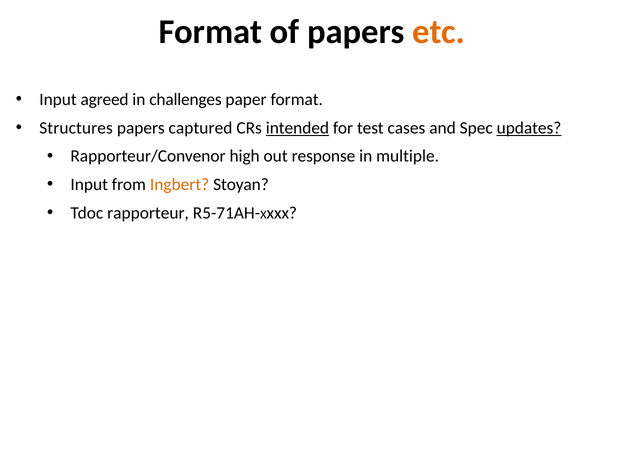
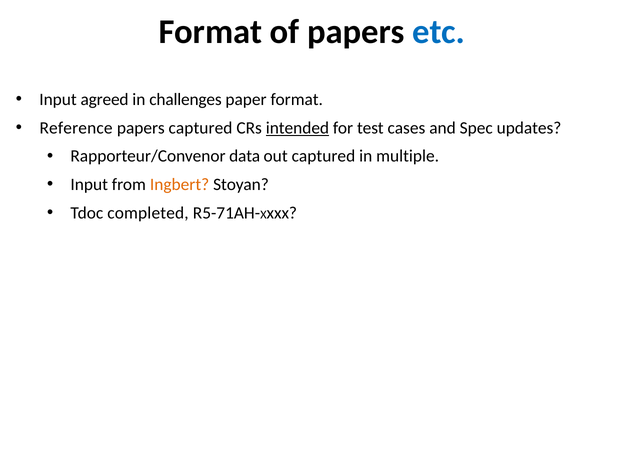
etc colour: orange -> blue
Structures: Structures -> Reference
updates underline: present -> none
high: high -> data
out response: response -> captured
rapporteur: rapporteur -> completed
